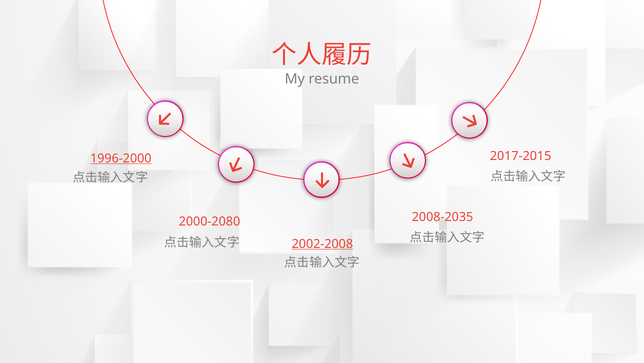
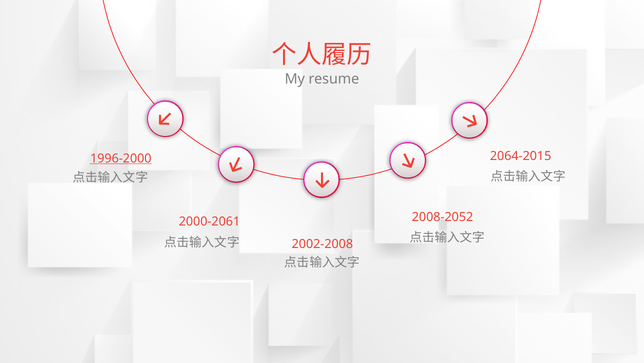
2017-2015: 2017-2015 -> 2064-2015
2008-2035: 2008-2035 -> 2008-2052
2000-2080: 2000-2080 -> 2000-2061
2002-2008 underline: present -> none
